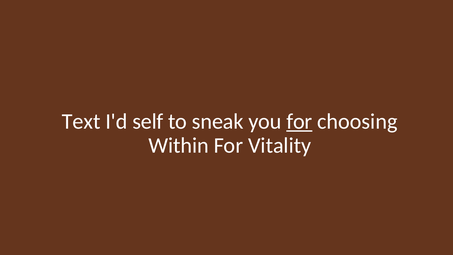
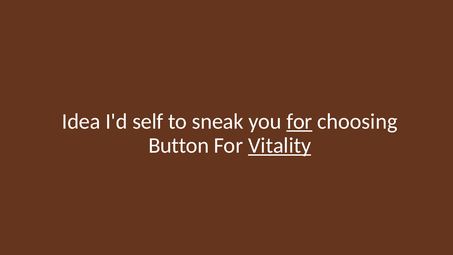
Text: Text -> Idea
Within: Within -> Button
Vitality underline: none -> present
